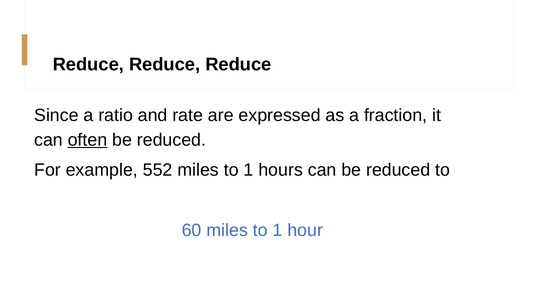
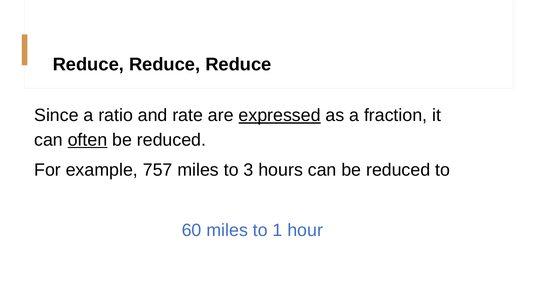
expressed underline: none -> present
552: 552 -> 757
1 at (249, 170): 1 -> 3
